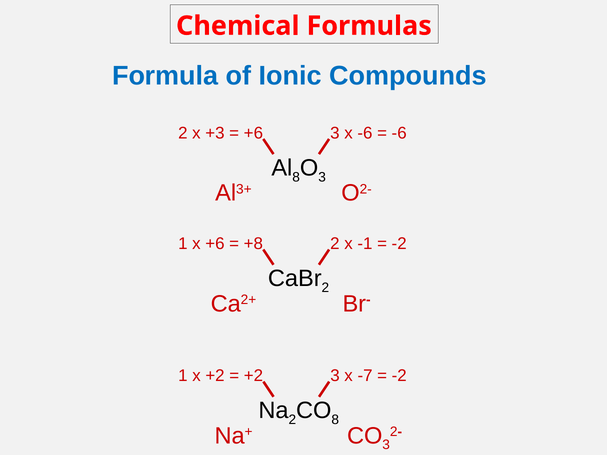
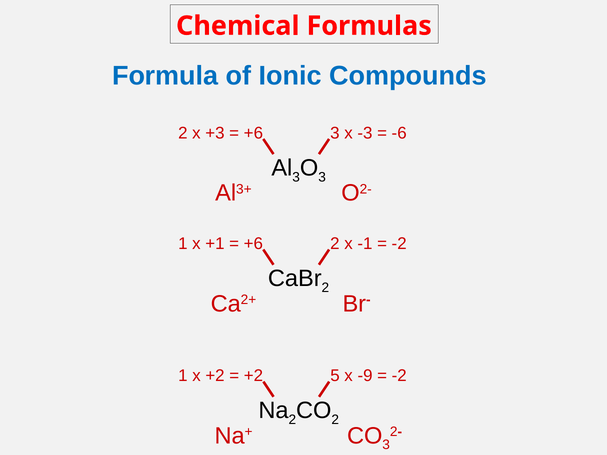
x -6: -6 -> -3
8 at (296, 177): 8 -> 3
x +6: +6 -> +1
+8 at (253, 244): +8 -> +6
+2 3: 3 -> 5
-7: -7 -> -9
8 at (335, 420): 8 -> 2
